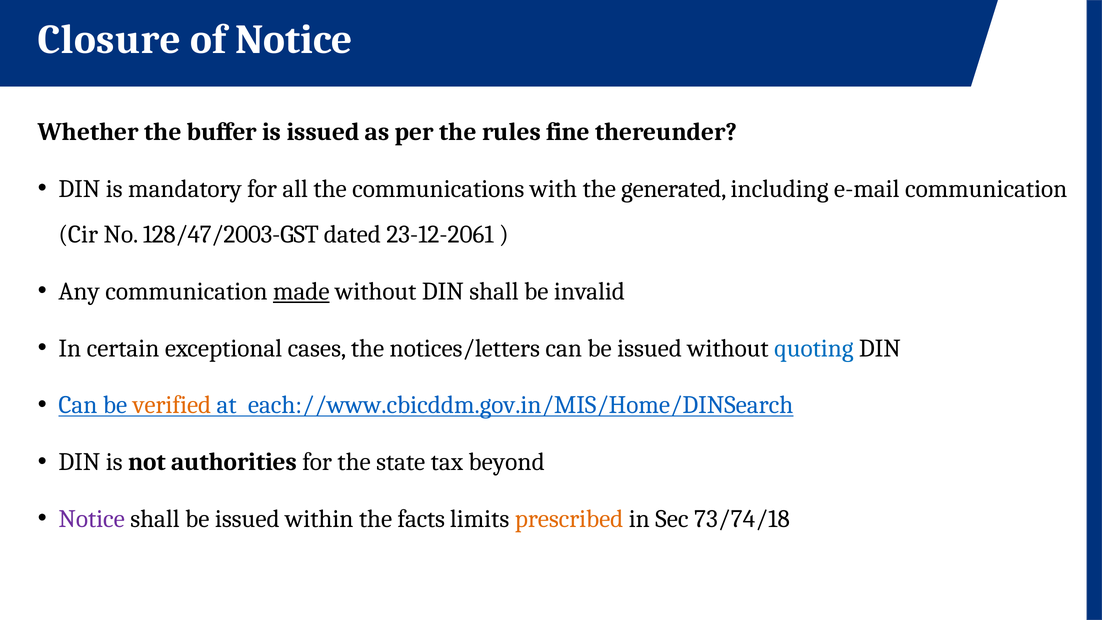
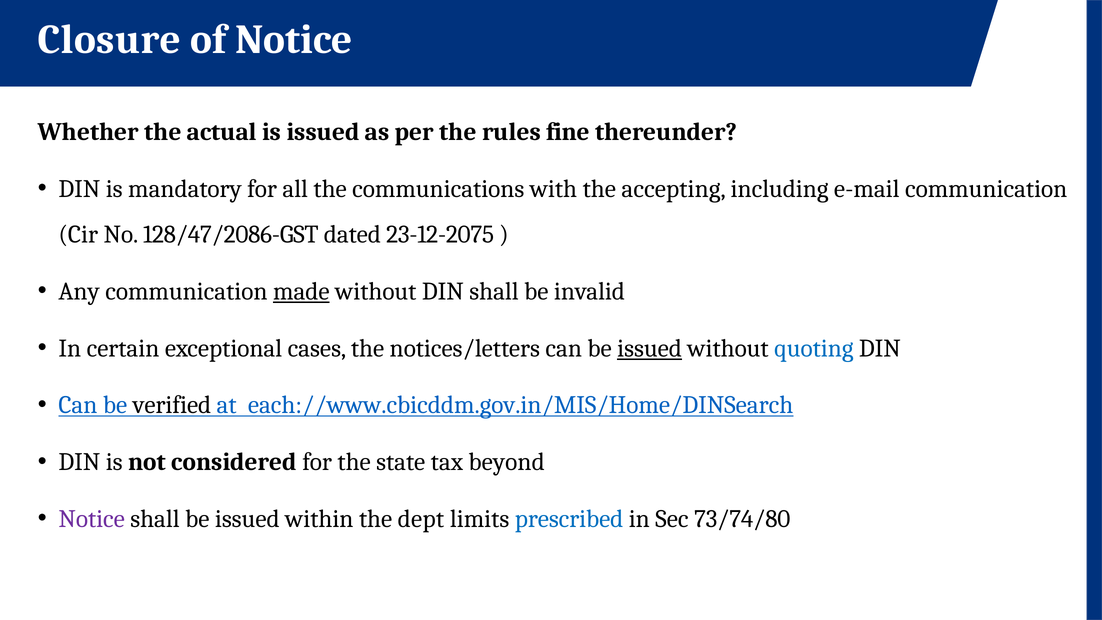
buffer: buffer -> actual
generated: generated -> accepting
128/47/2003-GST: 128/47/2003-GST -> 128/47/2086-GST
23-12-2061: 23-12-2061 -> 23-12-2075
issued at (650, 348) underline: none -> present
verified colour: orange -> black
authorities: authorities -> considered
facts: facts -> dept
prescribed colour: orange -> blue
73/74/18: 73/74/18 -> 73/74/80
